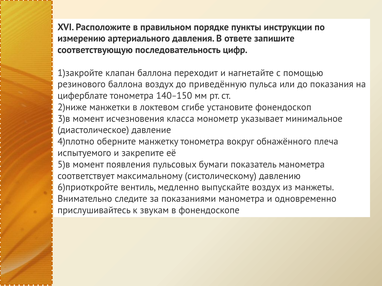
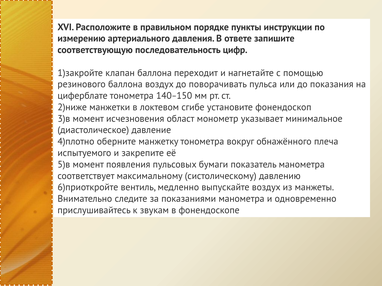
приведённую: приведённую -> поворачивать
класса: класса -> област
